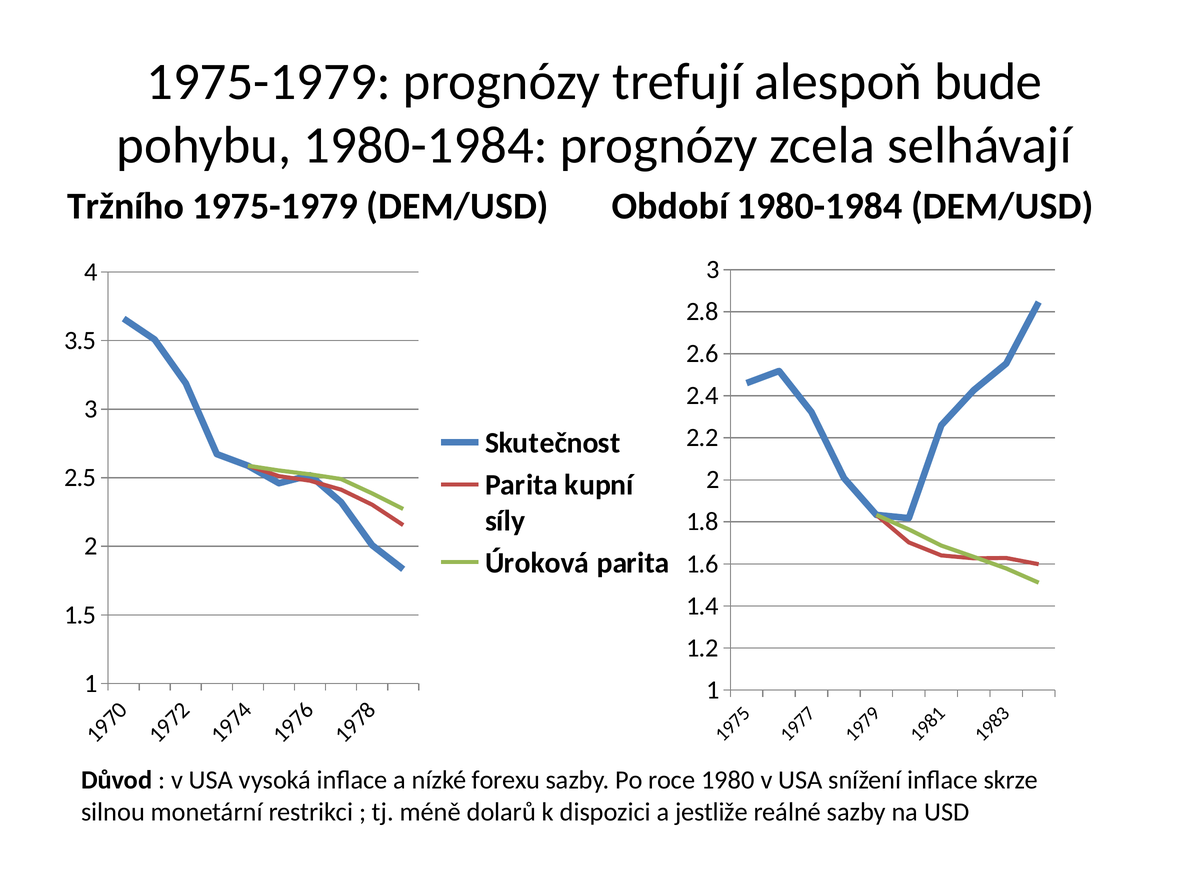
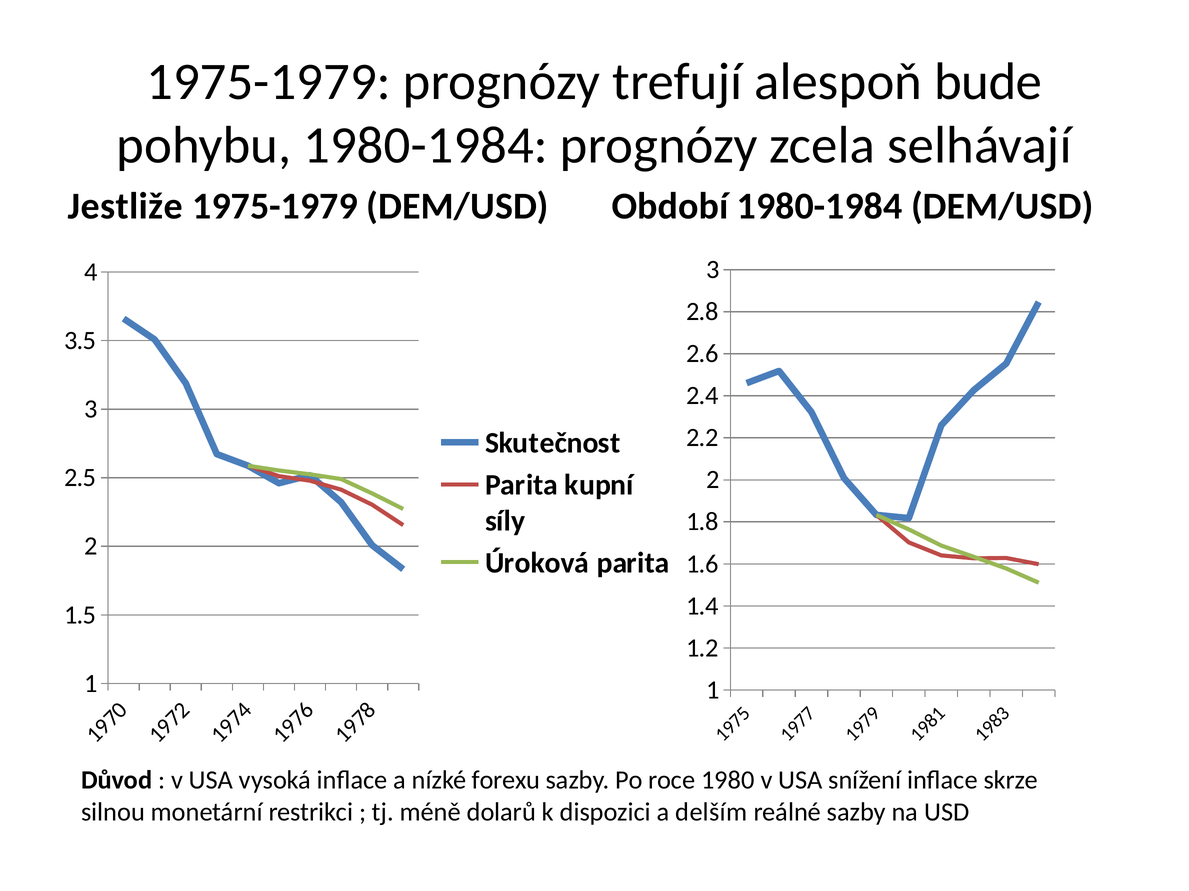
Tržního: Tržního -> Jestliže
jestliže: jestliže -> delším
